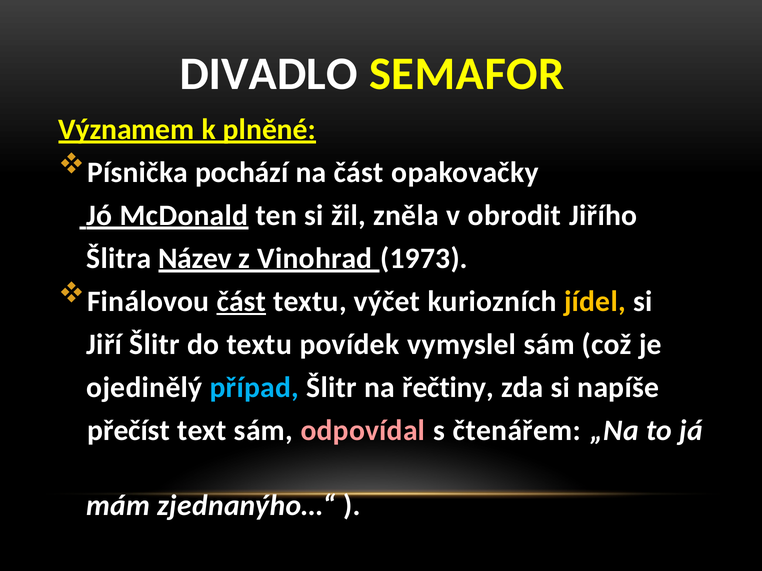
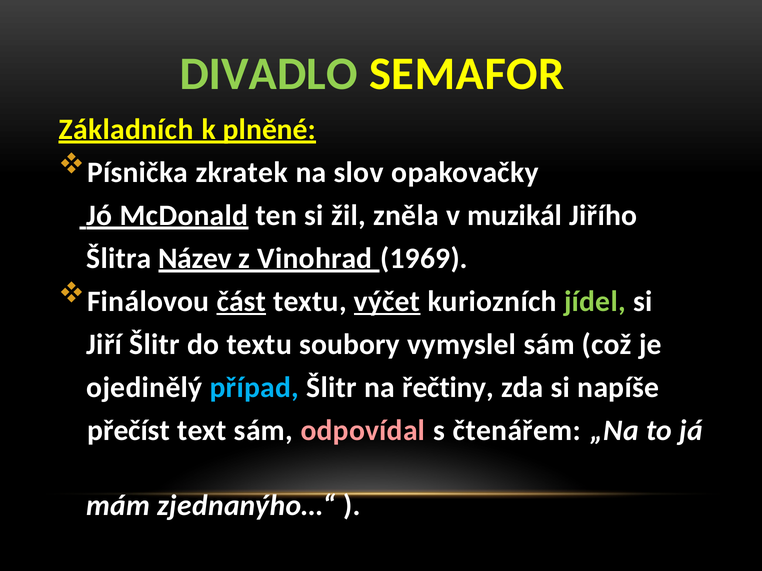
DIVADLO colour: white -> light green
Významem: Významem -> Základních
pochází: pochází -> zkratek
na část: část -> slov
obrodit: obrodit -> muzikál
1973: 1973 -> 1969
výčet underline: none -> present
jídel colour: yellow -> light green
povídek: povídek -> soubory
